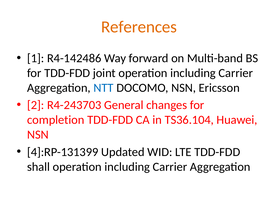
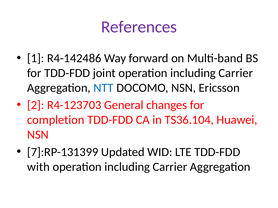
References colour: orange -> purple
R4-243703: R4-243703 -> R4-123703
4]:RP-131399: 4]:RP-131399 -> 7]:RP-131399
shall: shall -> with
